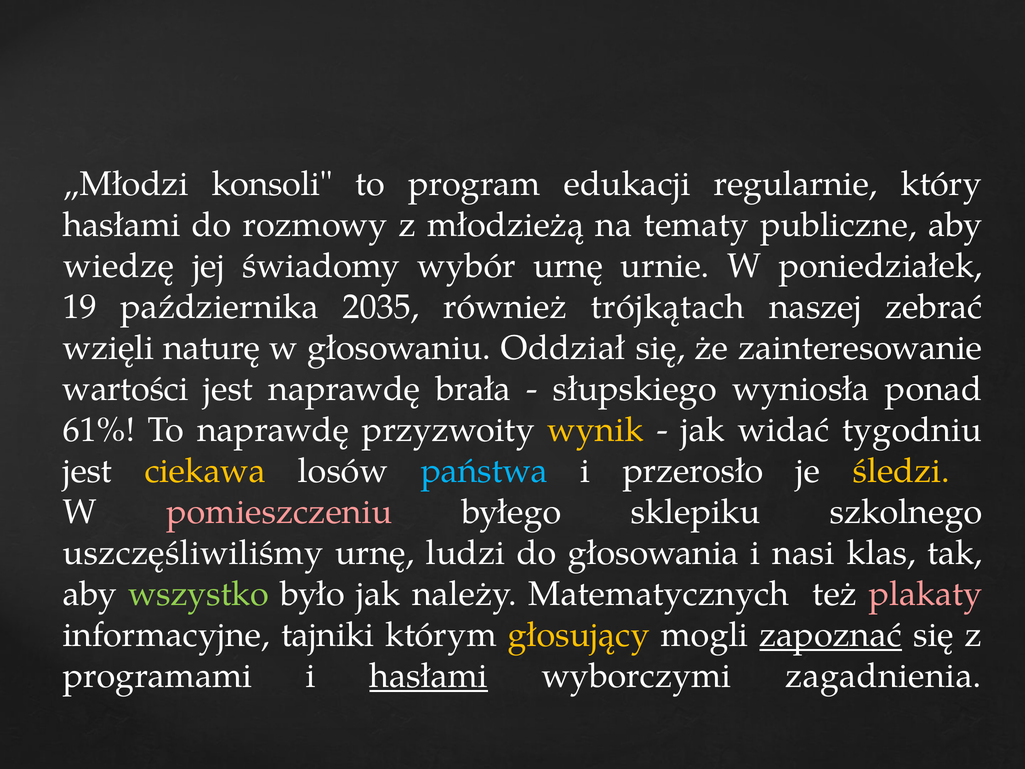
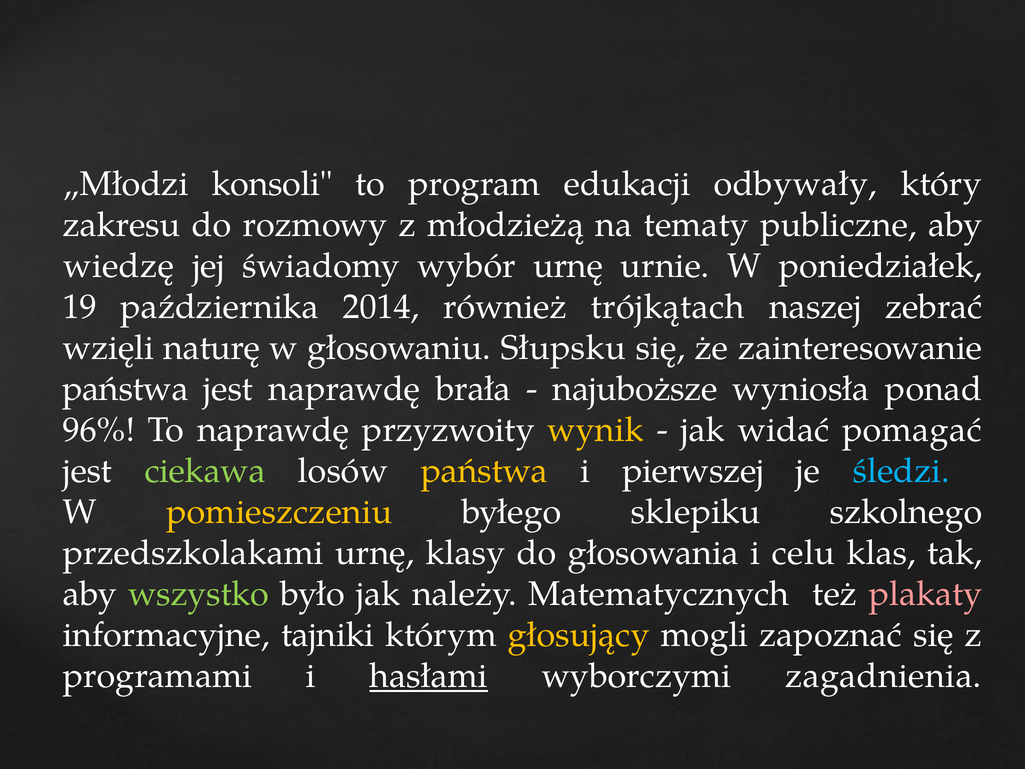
regularnie: regularnie -> odbywały
hasłami at (122, 225): hasłami -> zakresu
2035: 2035 -> 2014
Oddział: Oddział -> Słupsku
wartości at (125, 389): wartości -> państwa
słupskiego: słupskiego -> najuboższe
61%: 61% -> 96%
tygodniu: tygodniu -> pomagać
ciekawa colour: yellow -> light green
państwa at (484, 471) colour: light blue -> yellow
przerosło: przerosło -> pierwszej
śledzi colour: yellow -> light blue
pomieszczeniu colour: pink -> yellow
uszczęśliwiliśmy: uszczęśliwiliśmy -> przedszkolakami
ludzi: ludzi -> klasy
nasi: nasi -> celu
zapoznać underline: present -> none
